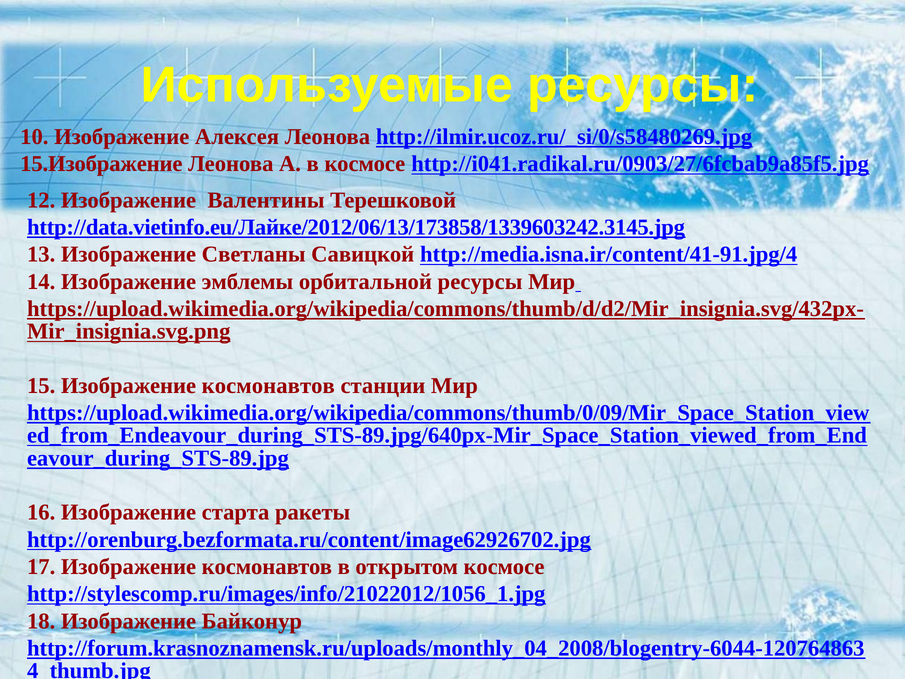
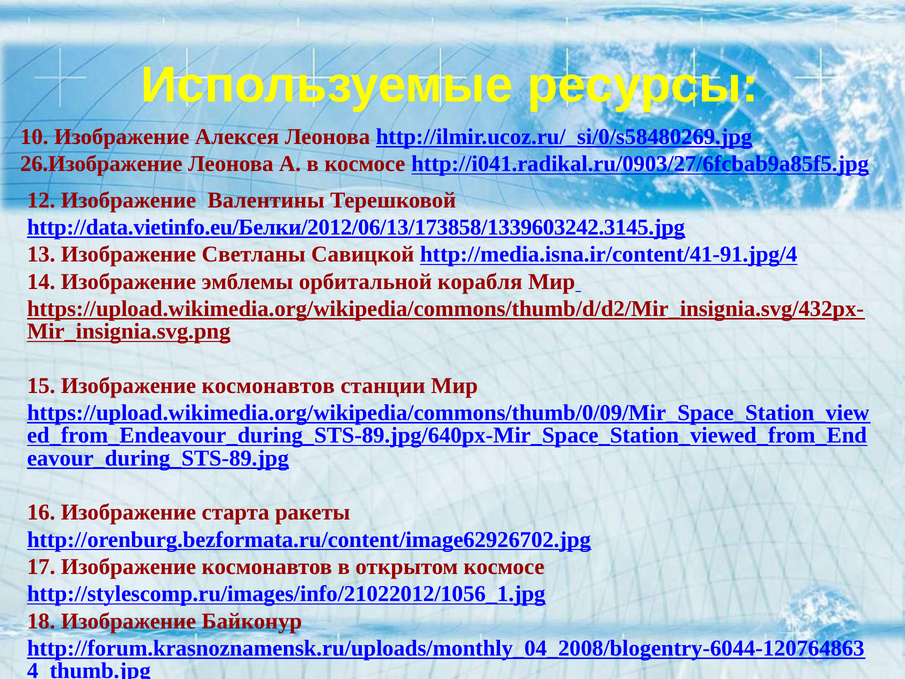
15.Изображение: 15.Изображение -> 26.Изображение
http://data.vietinfo.eu/Лайке/2012/06/13/173858/1339603242.3145.jpg: http://data.vietinfo.eu/Лайке/2012/06/13/173858/1339603242.3145.jpg -> http://data.vietinfo.eu/Белки/2012/06/13/173858/1339603242.3145.jpg
орбитальной ресурсы: ресурсы -> корабля
